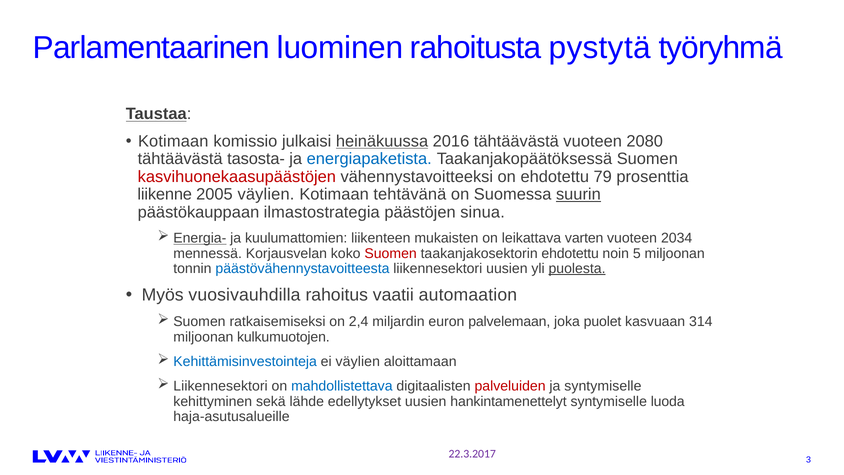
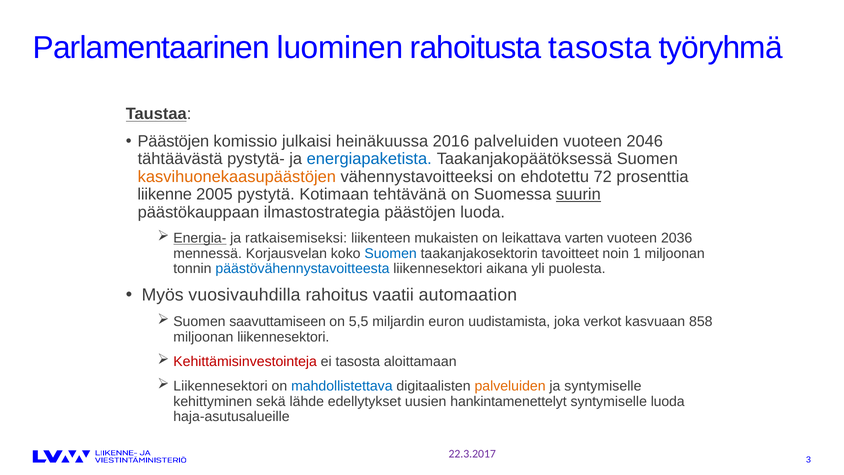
rahoitusta pystytä: pystytä -> tasosta
Kotimaan at (173, 141): Kotimaan -> Päästöjen
heinäkuussa underline: present -> none
2016 tähtäävästä: tähtäävästä -> palveluiden
2080: 2080 -> 2046
tasosta-: tasosta- -> pystytä-
kasvihuonekaasupäästöjen colour: red -> orange
79: 79 -> 72
2005 väylien: väylien -> pystytä
päästöjen sinua: sinua -> luoda
kuulumattomien: kuulumattomien -> ratkaisemiseksi
2034: 2034 -> 2036
Suomen at (391, 253) colour: red -> blue
taakanjakosektorin ehdotettu: ehdotettu -> tavoitteet
5: 5 -> 1
liikennesektori uusien: uusien -> aikana
puolesta underline: present -> none
ratkaisemiseksi: ratkaisemiseksi -> saavuttamiseen
2,4: 2,4 -> 5,5
palvelemaan: palvelemaan -> uudistamista
puolet: puolet -> verkot
314: 314 -> 858
miljoonan kulkumuotojen: kulkumuotojen -> liikennesektori
Kehittämisinvestointeja colour: blue -> red
ei väylien: väylien -> tasosta
palveluiden at (510, 386) colour: red -> orange
